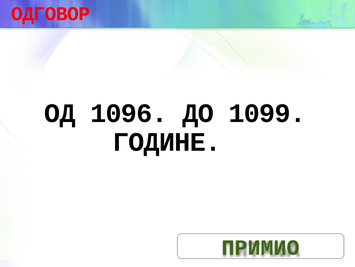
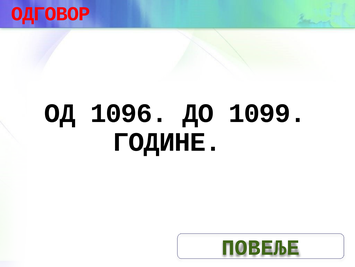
ПРИМИО: ПРИМИО -> ПОВЕЉЕ
